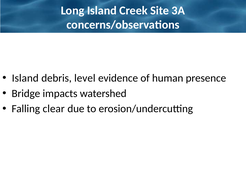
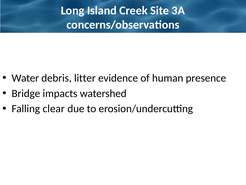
Island at (25, 78): Island -> Water
level: level -> litter
